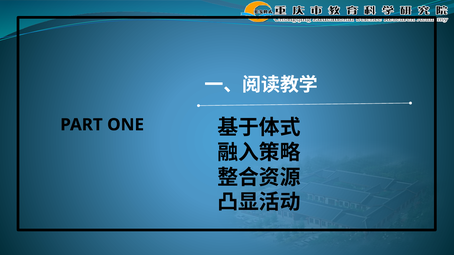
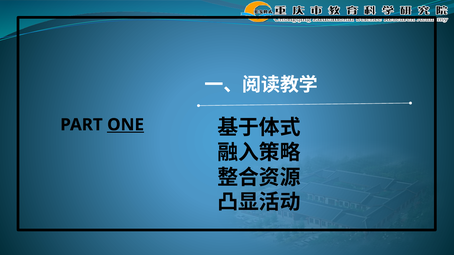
ONE underline: none -> present
